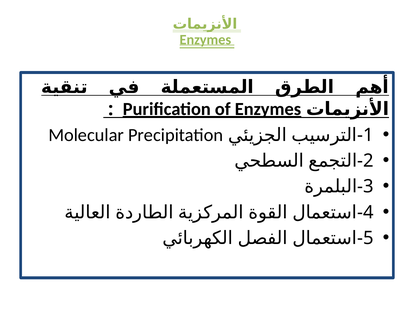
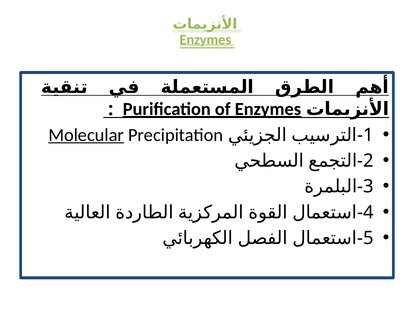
Molecular underline: none -> present
